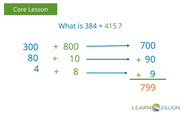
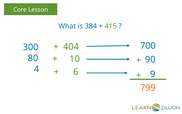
800: 800 -> 404
8: 8 -> 6
